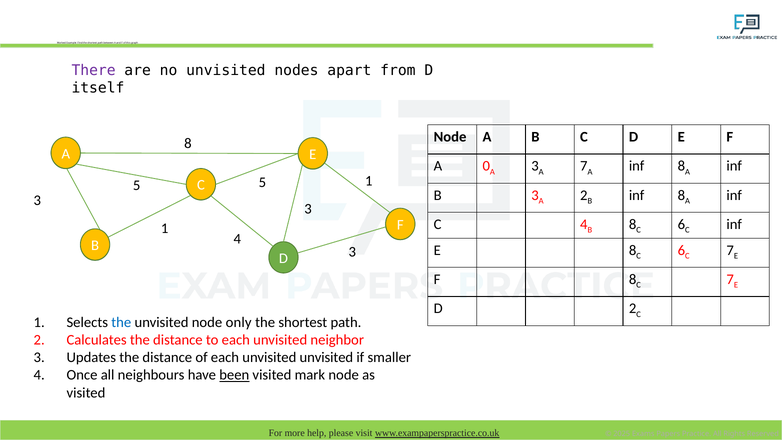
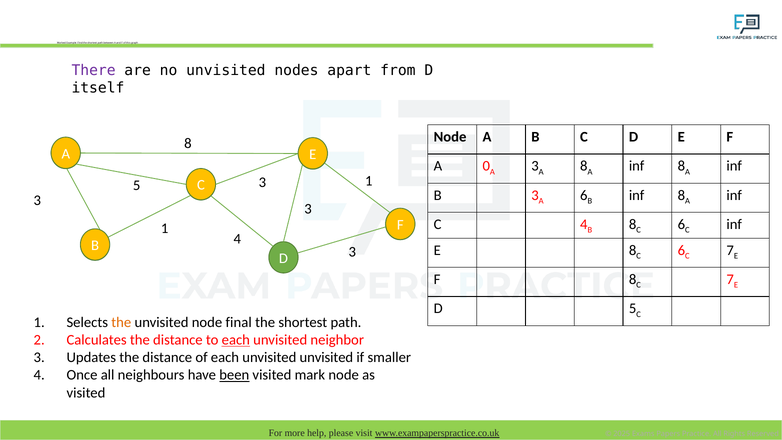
A 7: 7 -> 8
5 5: 5 -> 3
A 2: 2 -> 6
D 2: 2 -> 5
the at (121, 322) colour: blue -> orange
only: only -> final
each at (236, 340) underline: none -> present
